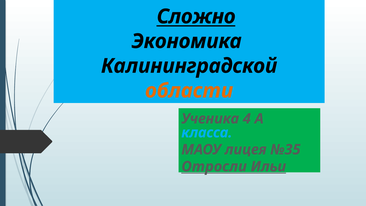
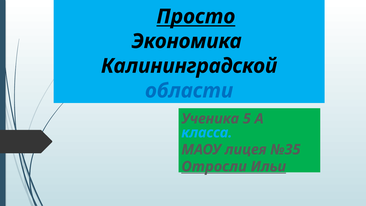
Сложно: Сложно -> Просто
области colour: orange -> blue
4: 4 -> 5
